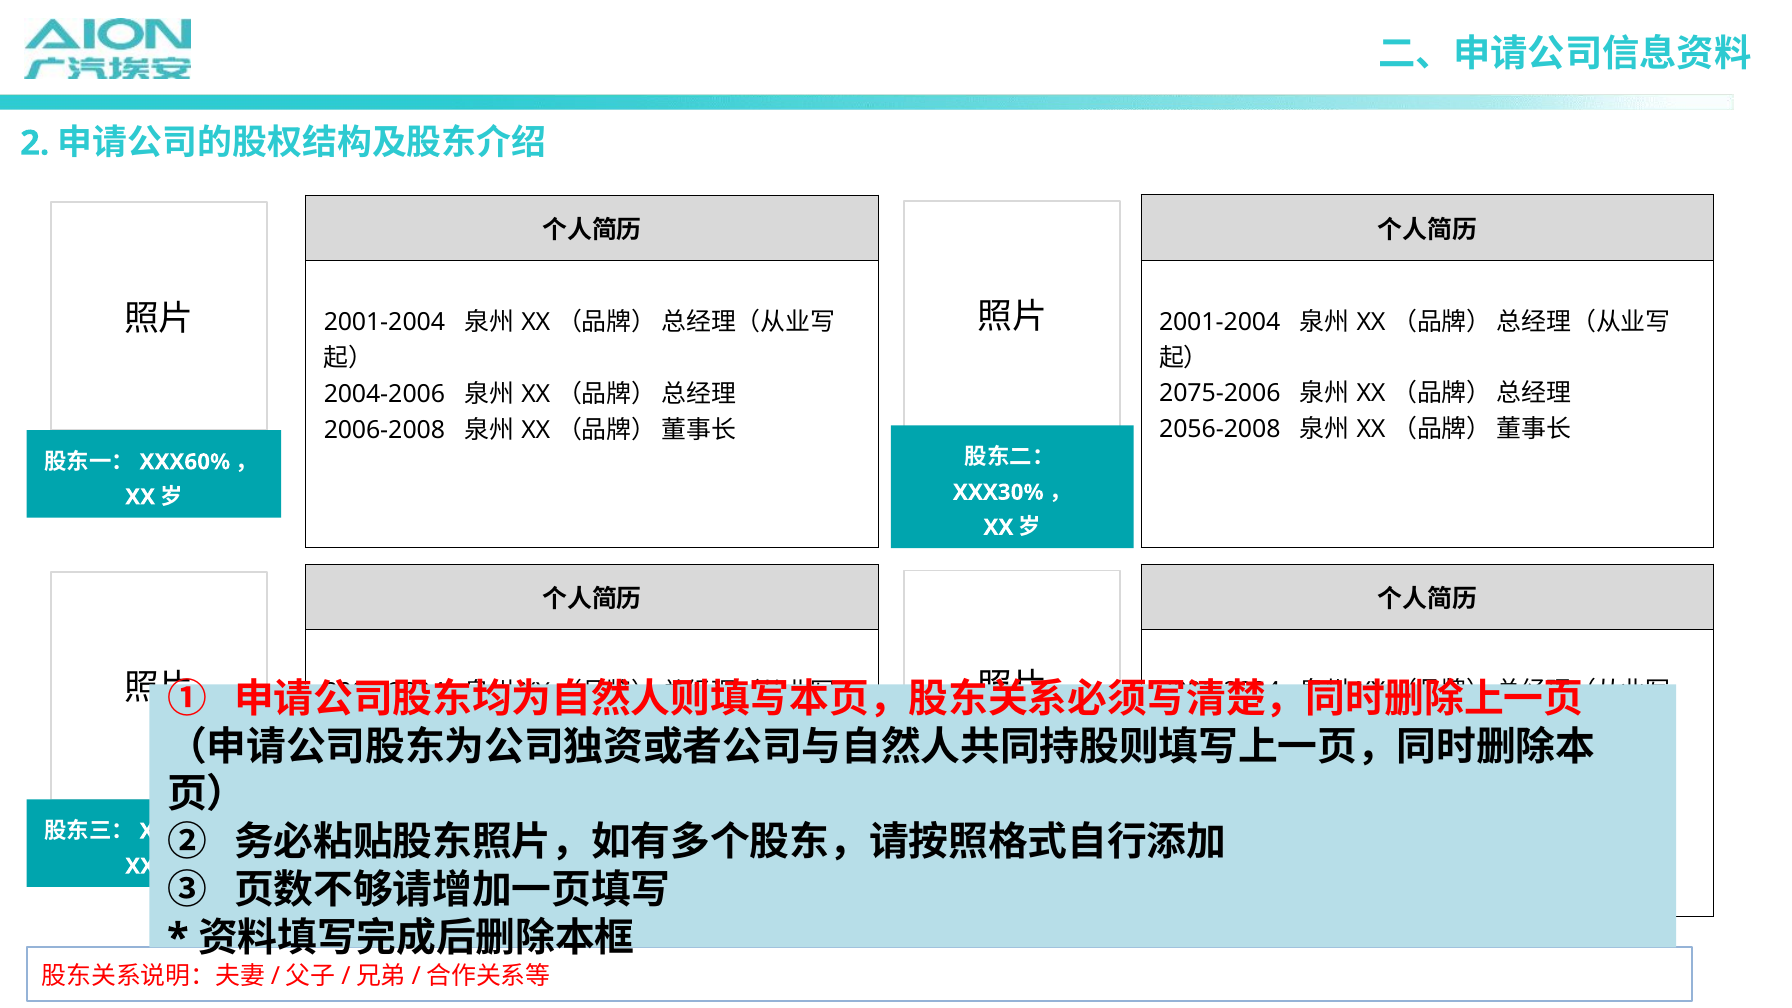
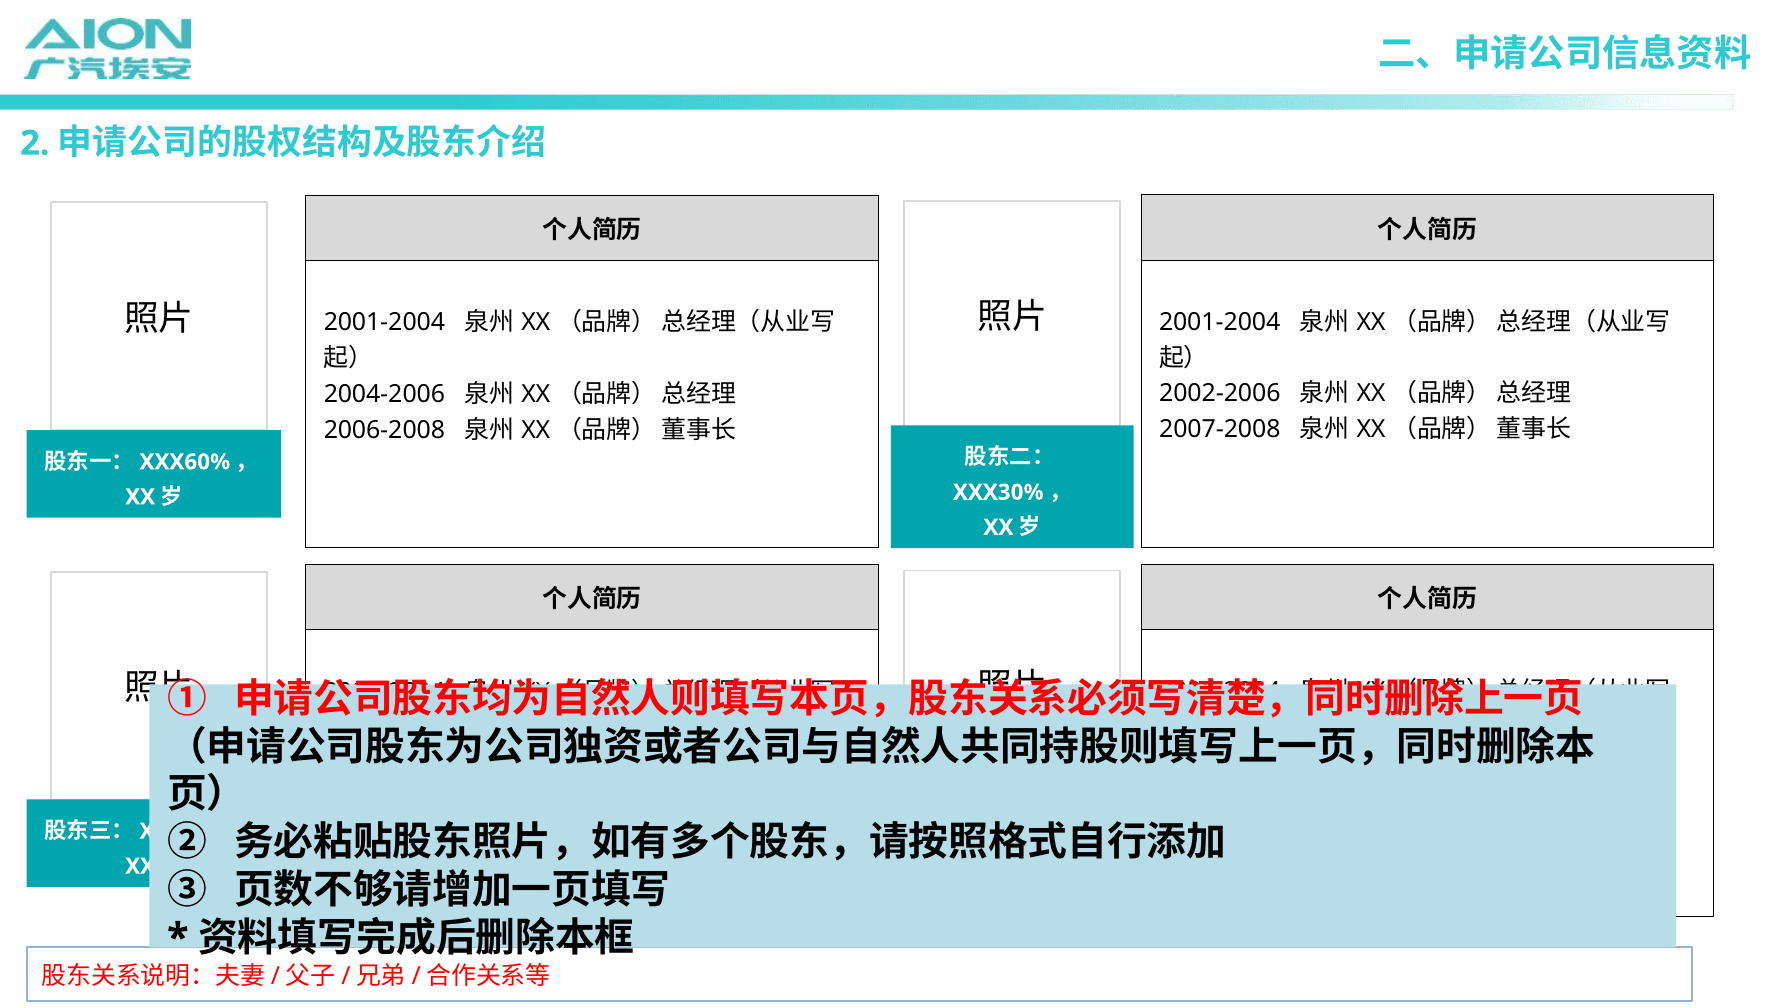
2075-2006: 2075-2006 -> 2002-2006
2056-2008: 2056-2008 -> 2007-2008
